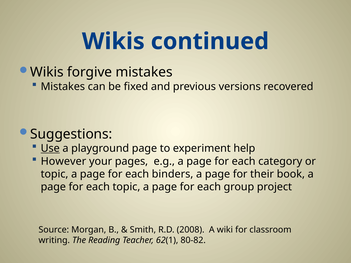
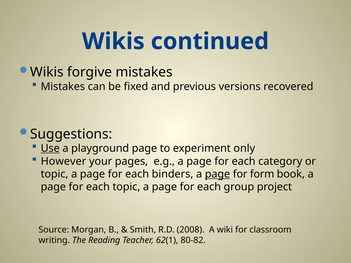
help: help -> only
page at (217, 174) underline: none -> present
their: their -> form
